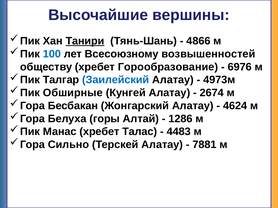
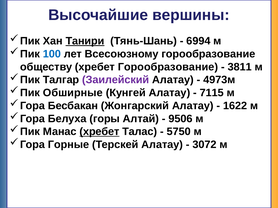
4866: 4866 -> 6994
Всесоюзному возвышенностей: возвышенностей -> горообразование
6976: 6976 -> 3811
Заилейский colour: blue -> purple
2674: 2674 -> 7115
4624: 4624 -> 1622
1286: 1286 -> 9506
хребет at (99, 132) underline: none -> present
4483: 4483 -> 5750
Сильно: Сильно -> Горные
7881: 7881 -> 3072
